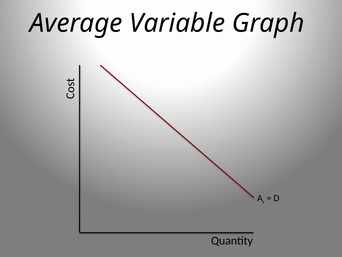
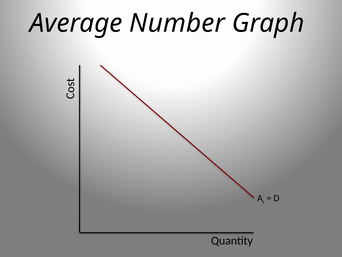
Variable: Variable -> Number
